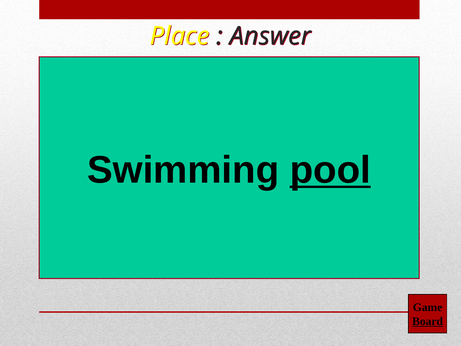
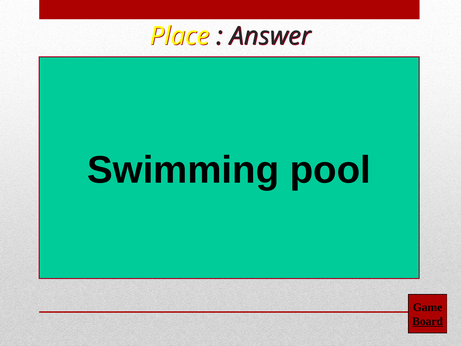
pool underline: present -> none
